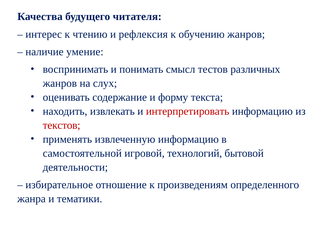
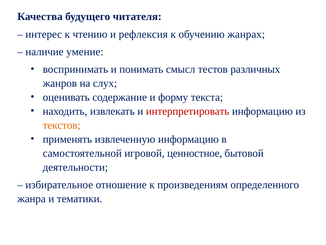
обучению жанров: жанров -> жанрах
текстов colour: red -> orange
технологий: технологий -> ценностное
